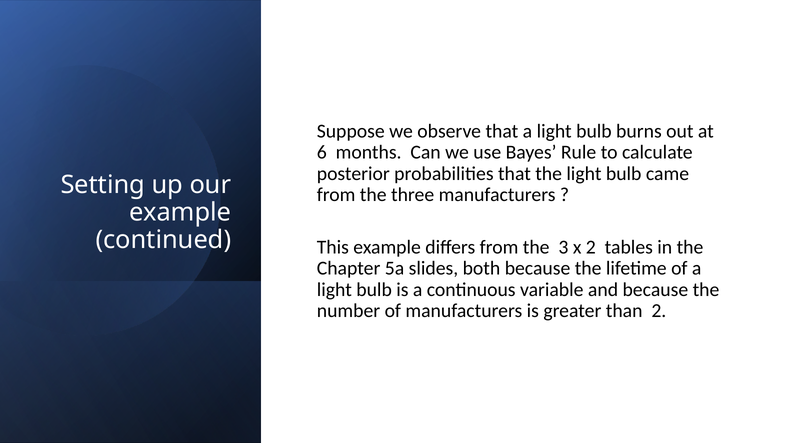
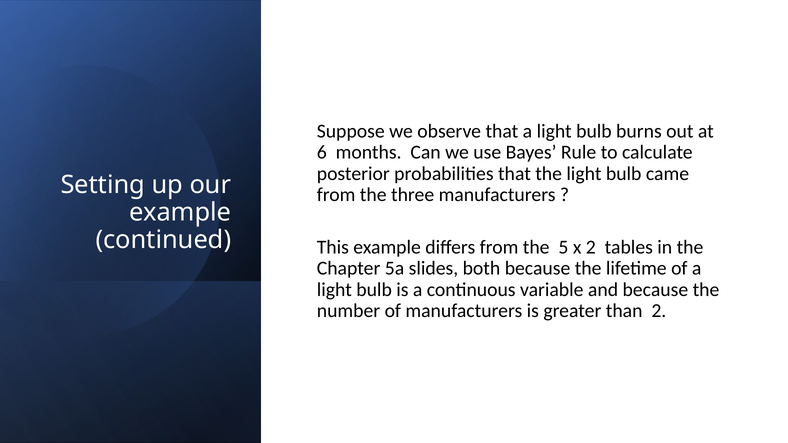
3: 3 -> 5
